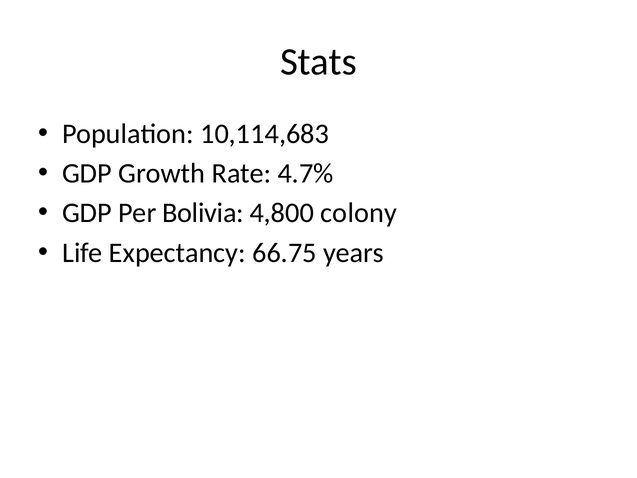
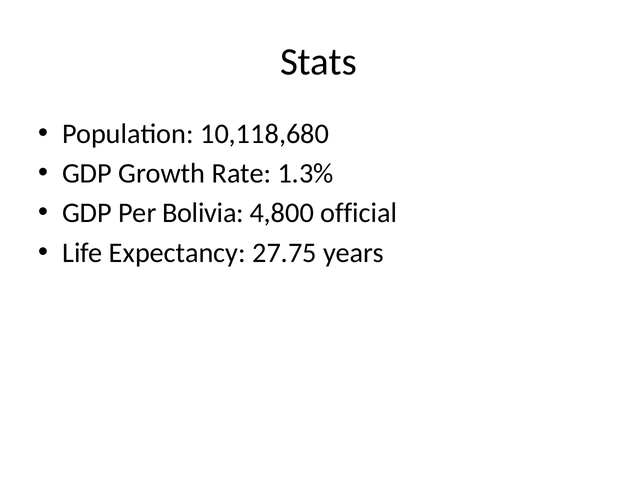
10,114,683: 10,114,683 -> 10,118,680
4.7%: 4.7% -> 1.3%
colony: colony -> official
66.75: 66.75 -> 27.75
